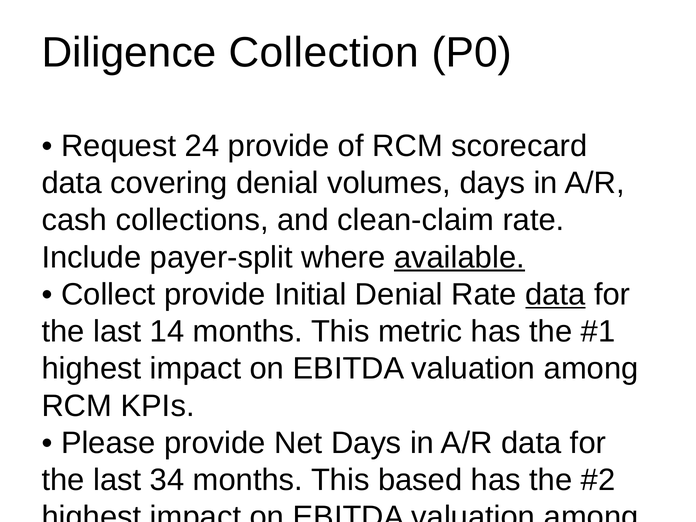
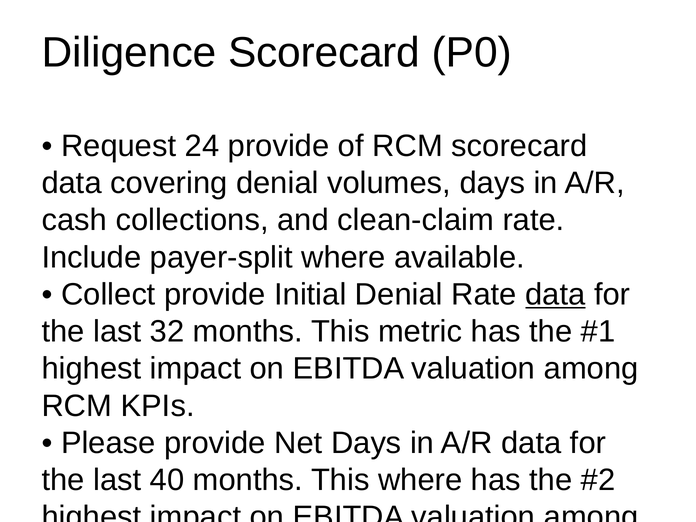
Diligence Collection: Collection -> Scorecard
available underline: present -> none
14: 14 -> 32
34: 34 -> 40
This based: based -> where
